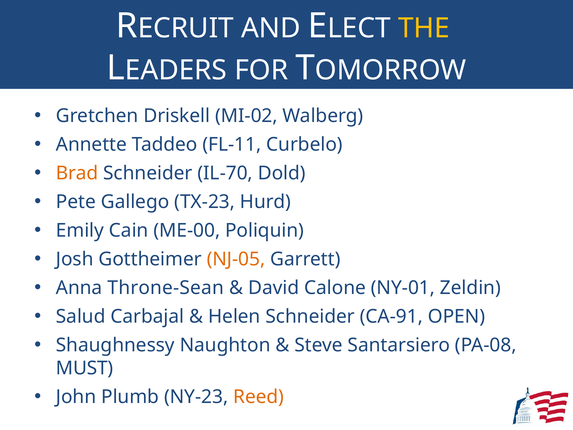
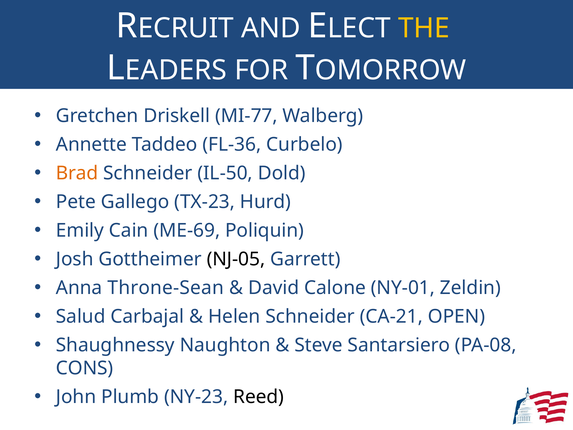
MI-02: MI-02 -> MI-77
FL-11: FL-11 -> FL-36
IL-70: IL-70 -> IL-50
ME-00: ME-00 -> ME-69
NJ-05 colour: orange -> black
CA-91: CA-91 -> CA-21
MUST: MUST -> CONS
Reed colour: orange -> black
